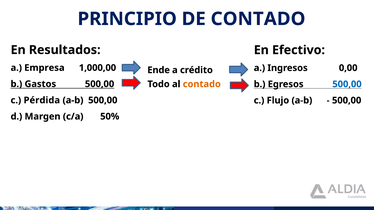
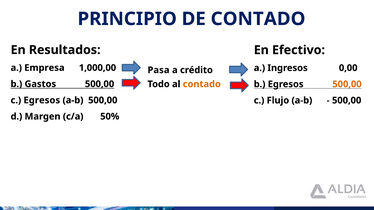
Ende: Ende -> Pasa
500,00 at (347, 84) colour: blue -> orange
c Pérdida: Pérdida -> Egresos
